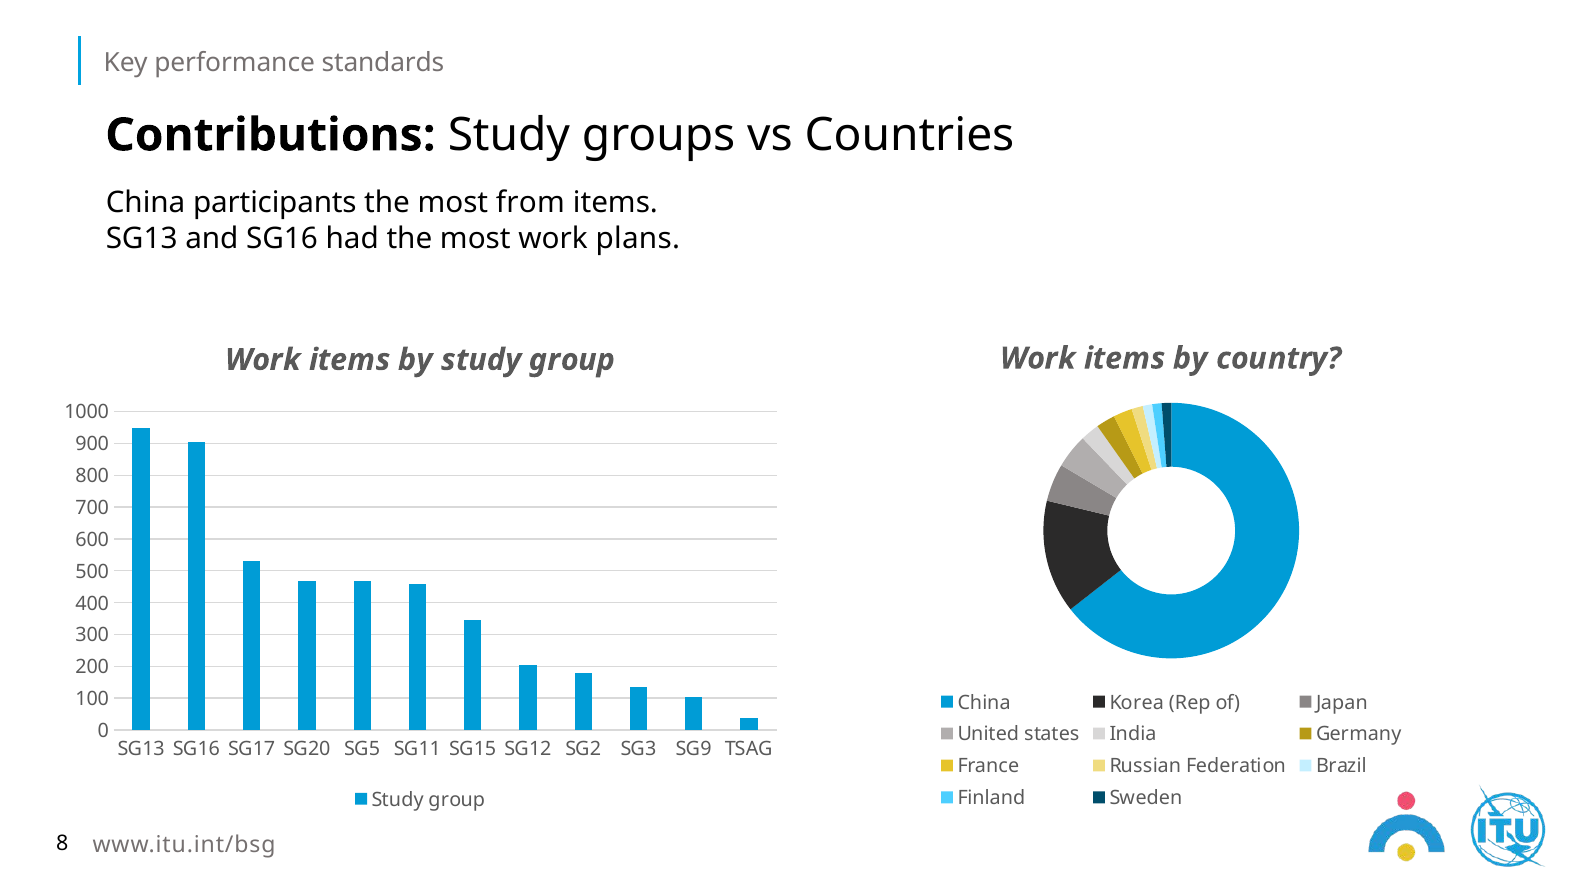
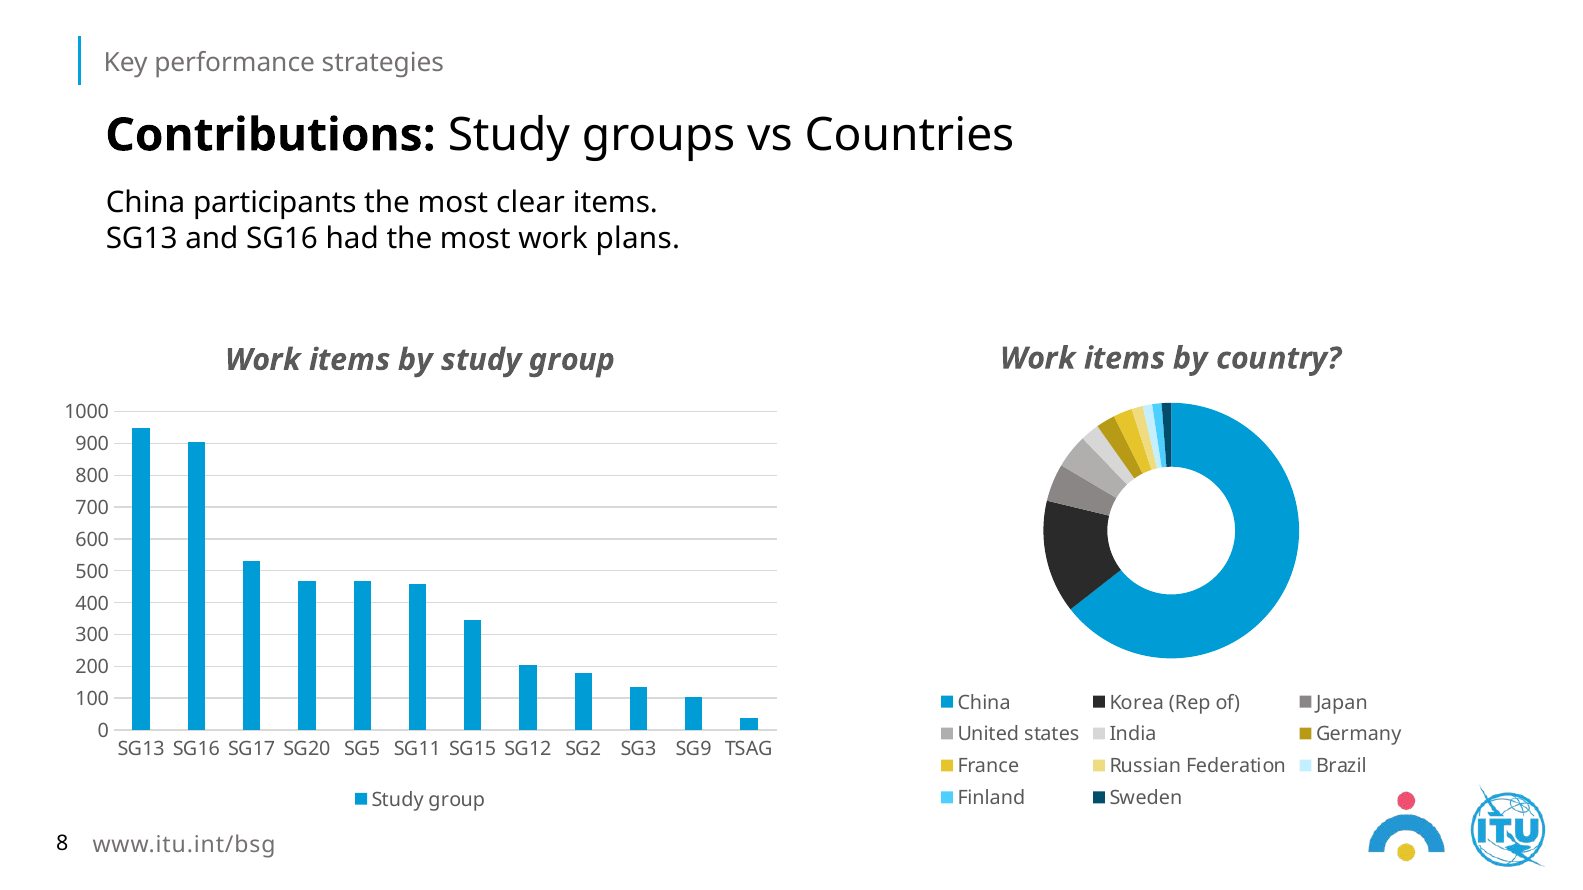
standards: standards -> strategies
from: from -> clear
